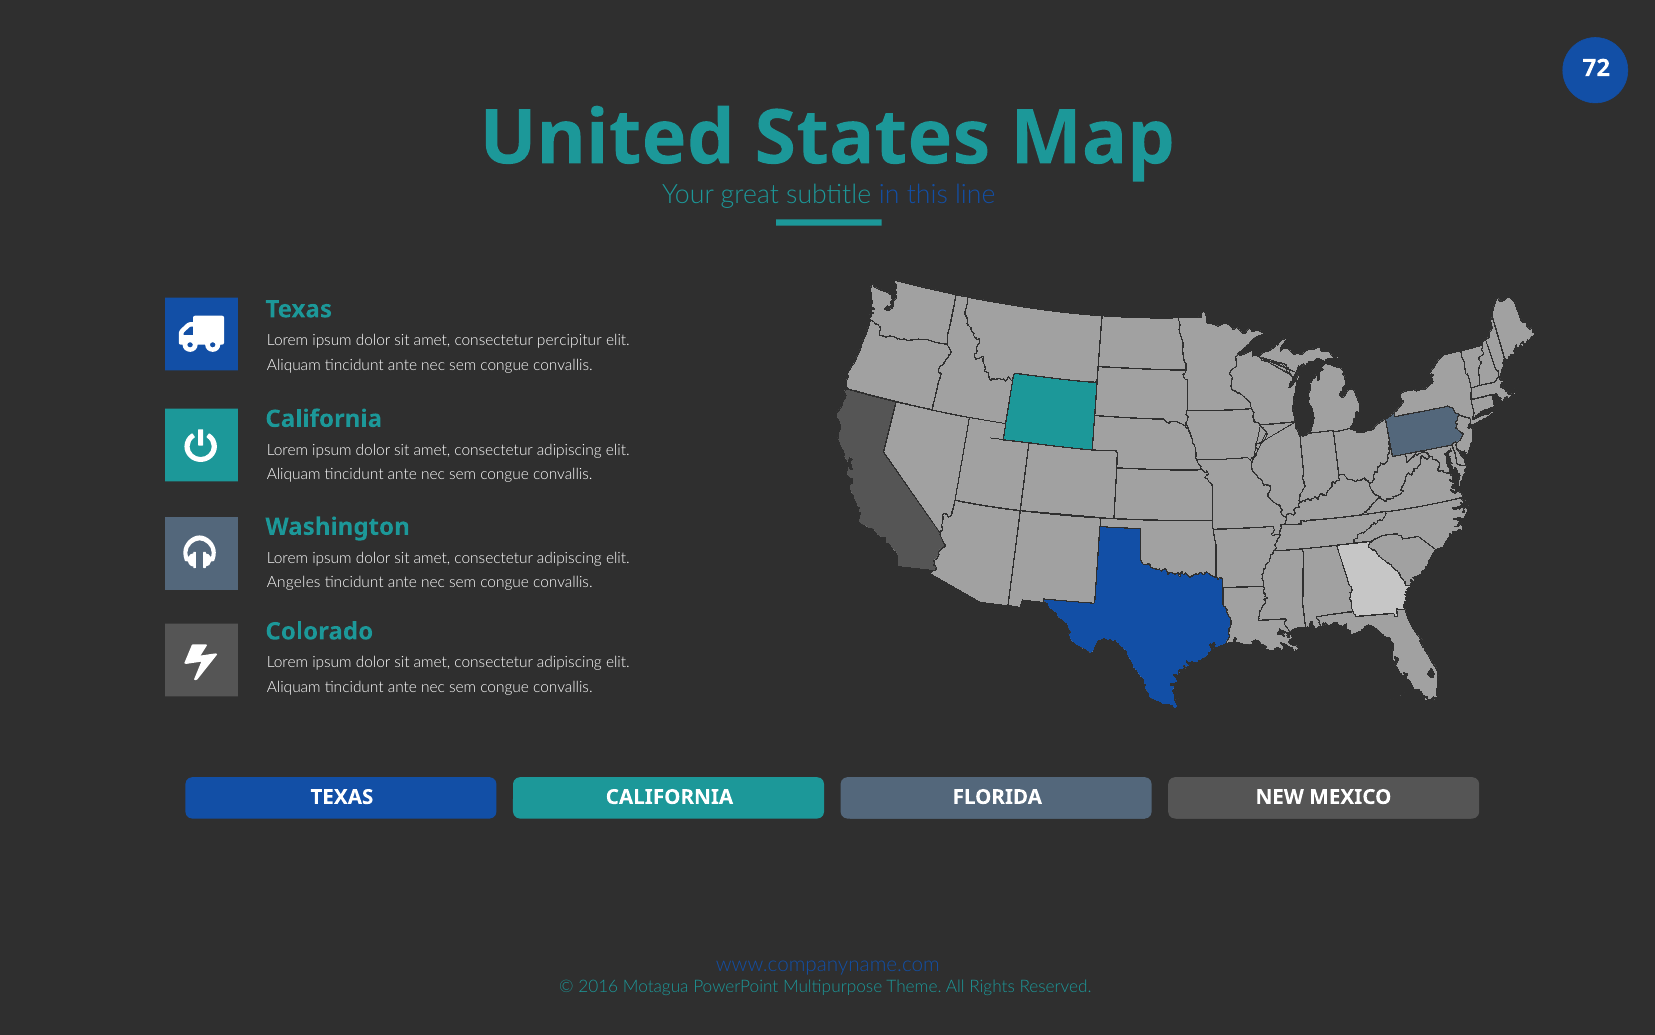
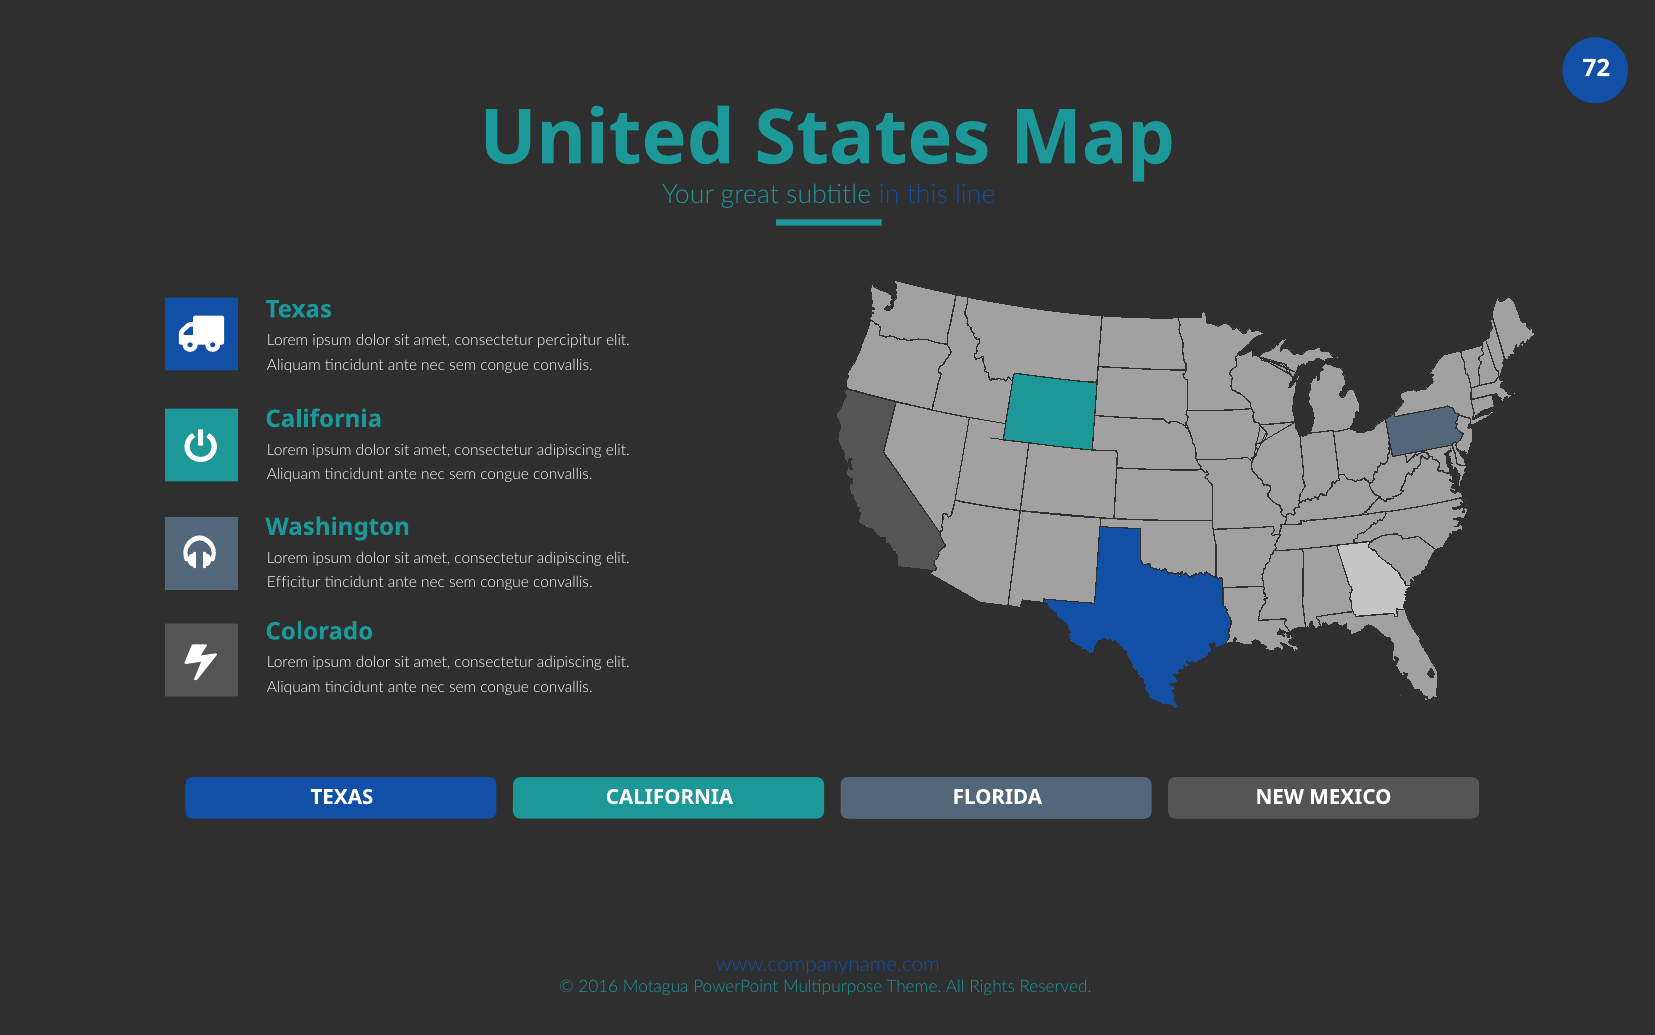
Angeles: Angeles -> Efficitur
